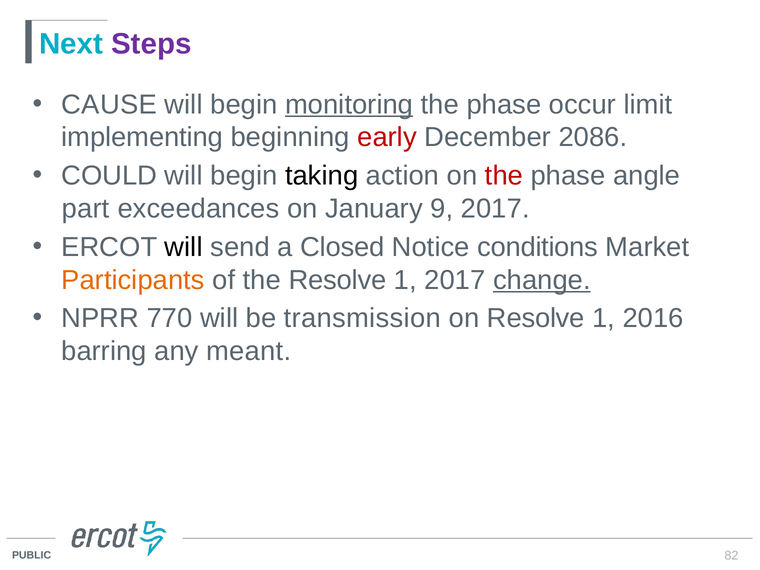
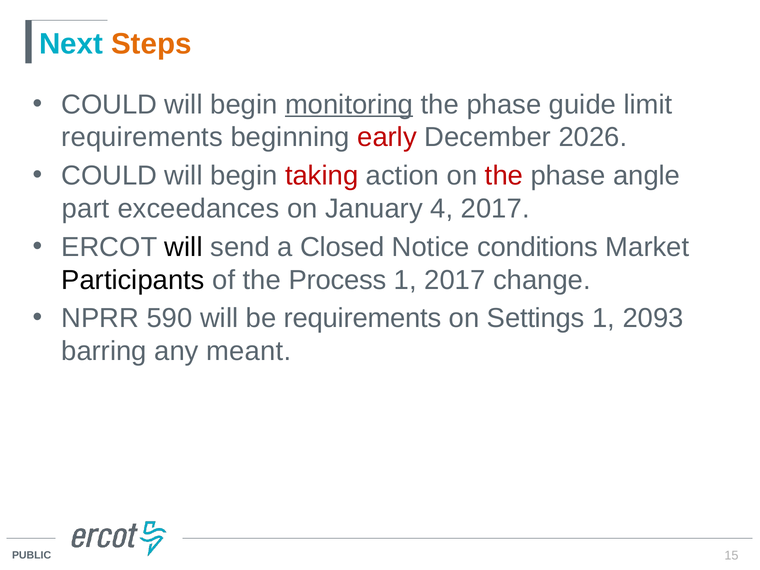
Steps colour: purple -> orange
CAUSE at (109, 104): CAUSE -> COULD
occur: occur -> guide
implementing at (142, 137): implementing -> requirements
2086: 2086 -> 2026
taking colour: black -> red
9: 9 -> 4
Participants colour: orange -> black
the Resolve: Resolve -> Process
change underline: present -> none
770: 770 -> 590
be transmission: transmission -> requirements
on Resolve: Resolve -> Settings
2016: 2016 -> 2093
82: 82 -> 15
